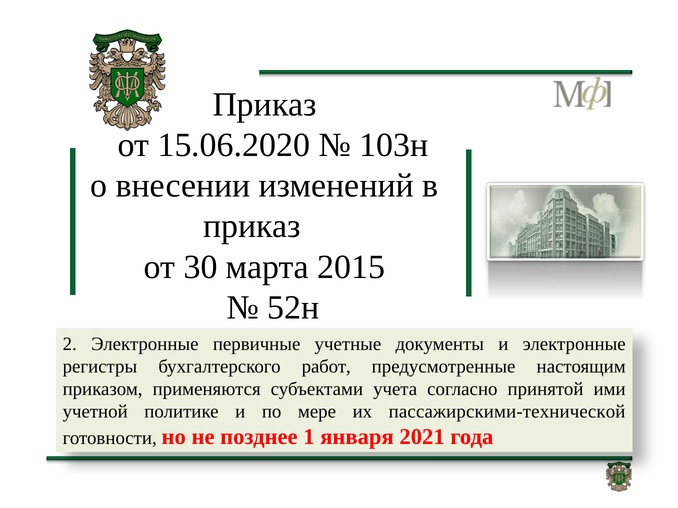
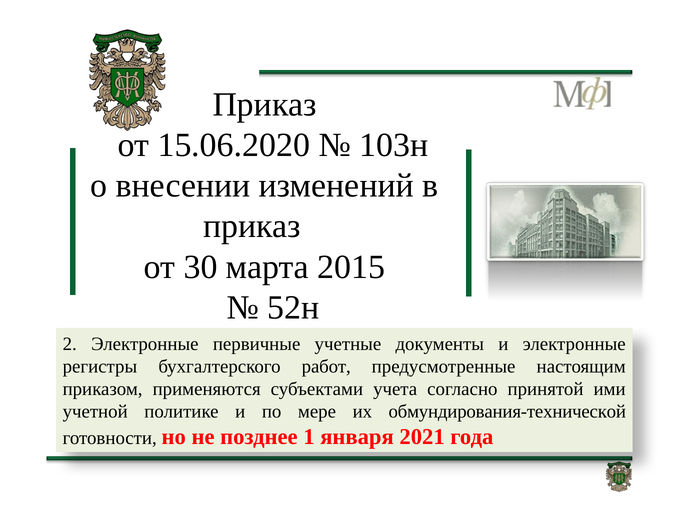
пассажирскими-технической: пассажирскими-технической -> обмундирования-технической
